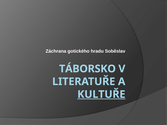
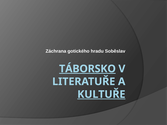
TÁBORSKO underline: none -> present
